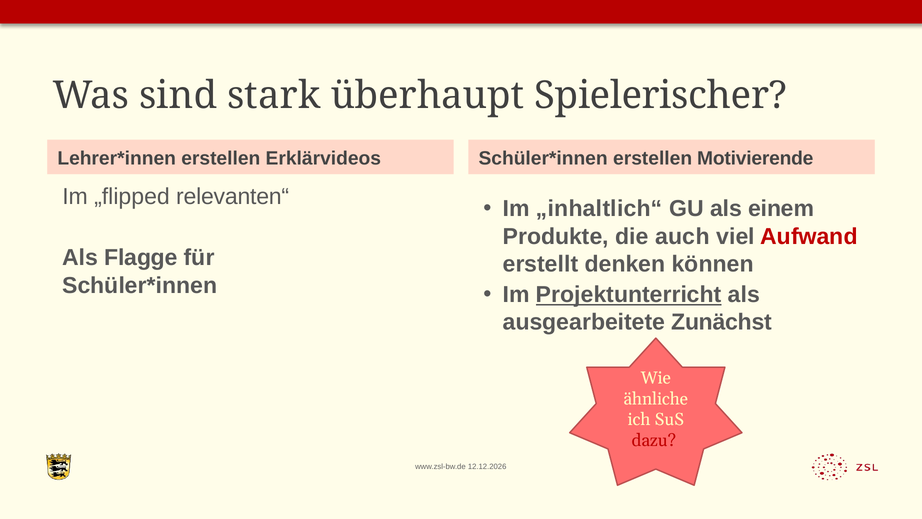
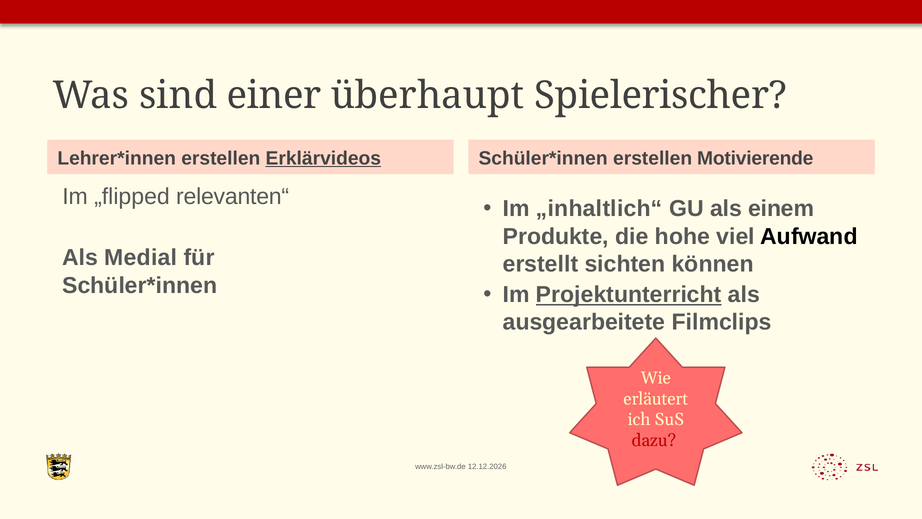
stark: stark -> einer
Erklärvideos underline: none -> present
auch: auch -> hohe
Aufwand colour: red -> black
Flagge: Flagge -> Medial
denken: denken -> sichten
Zunächst: Zunächst -> Filmclips
ähnliche: ähnliche -> erläutert
